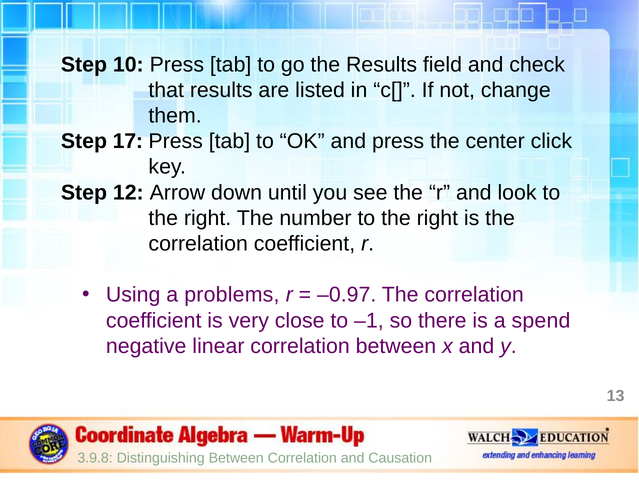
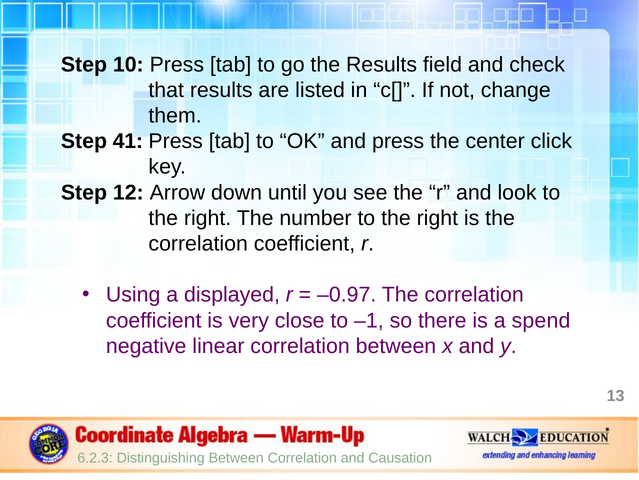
17: 17 -> 41
problems: problems -> displayed
3.9.8: 3.9.8 -> 6.2.3
